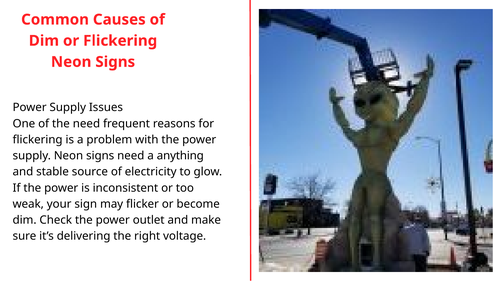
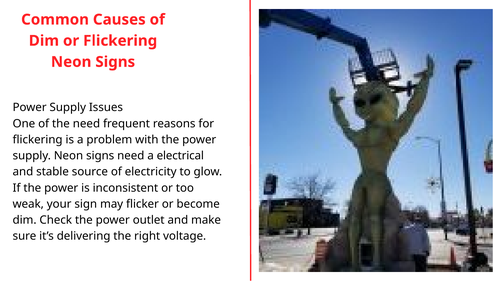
anything: anything -> electrical
